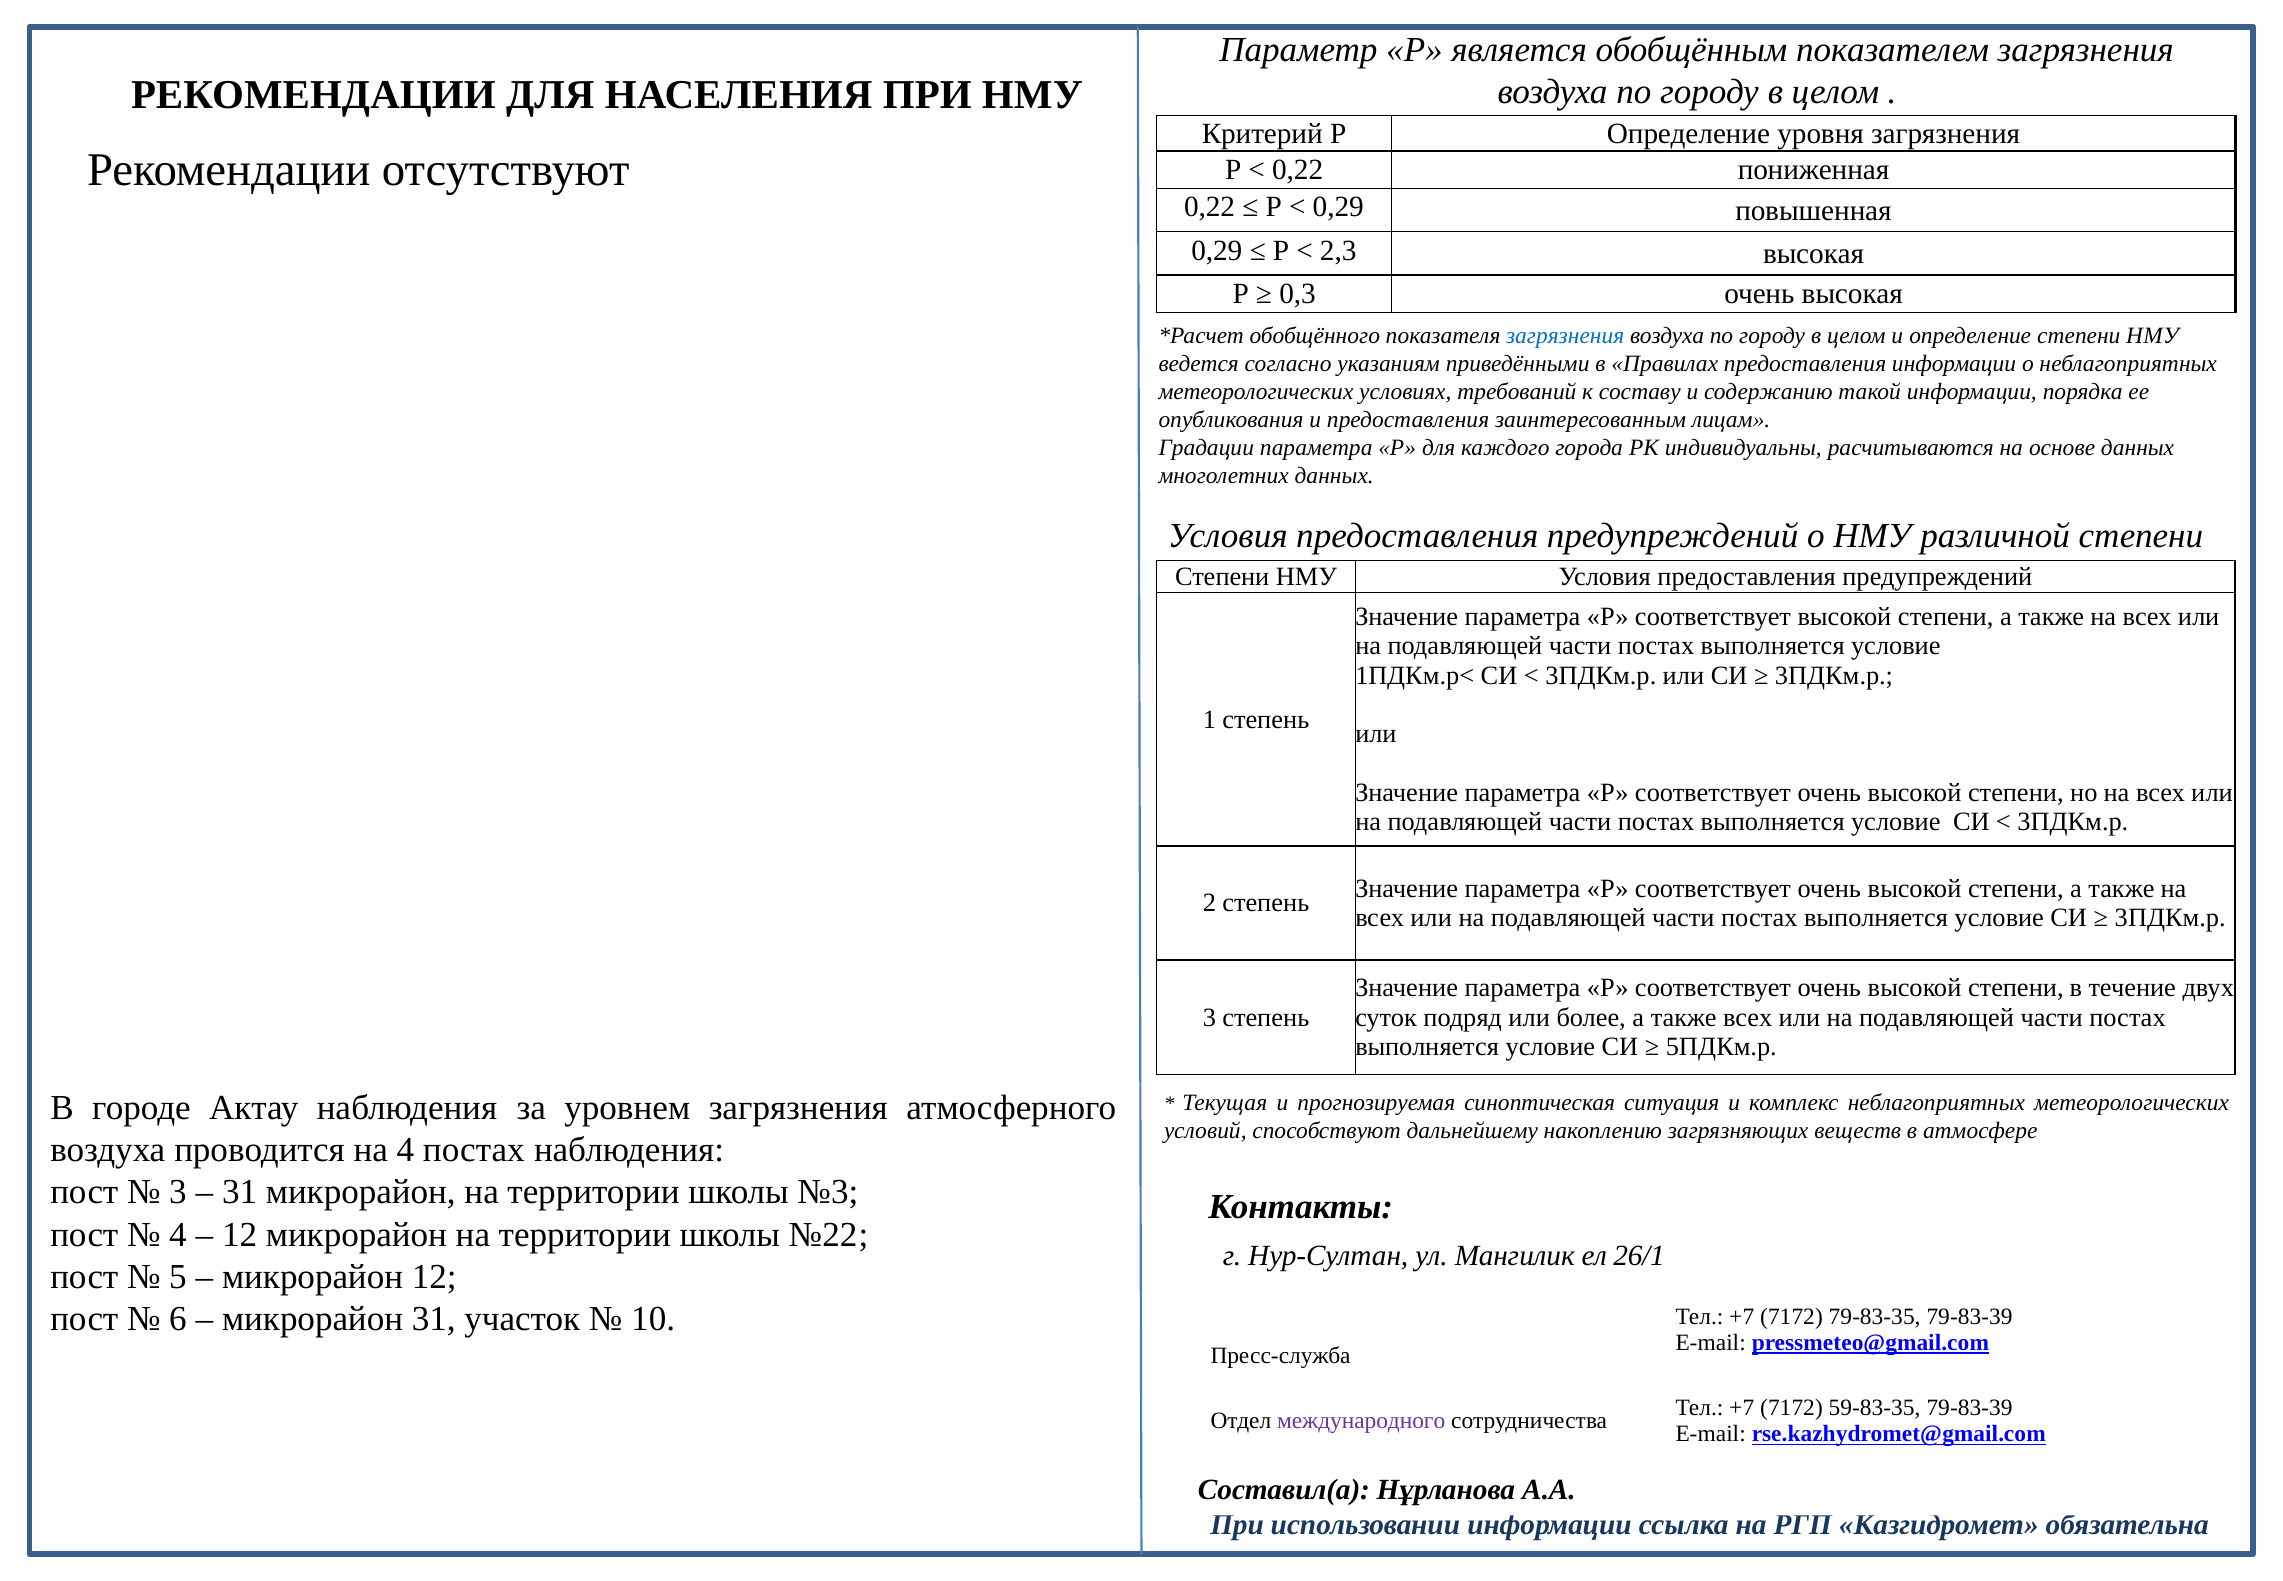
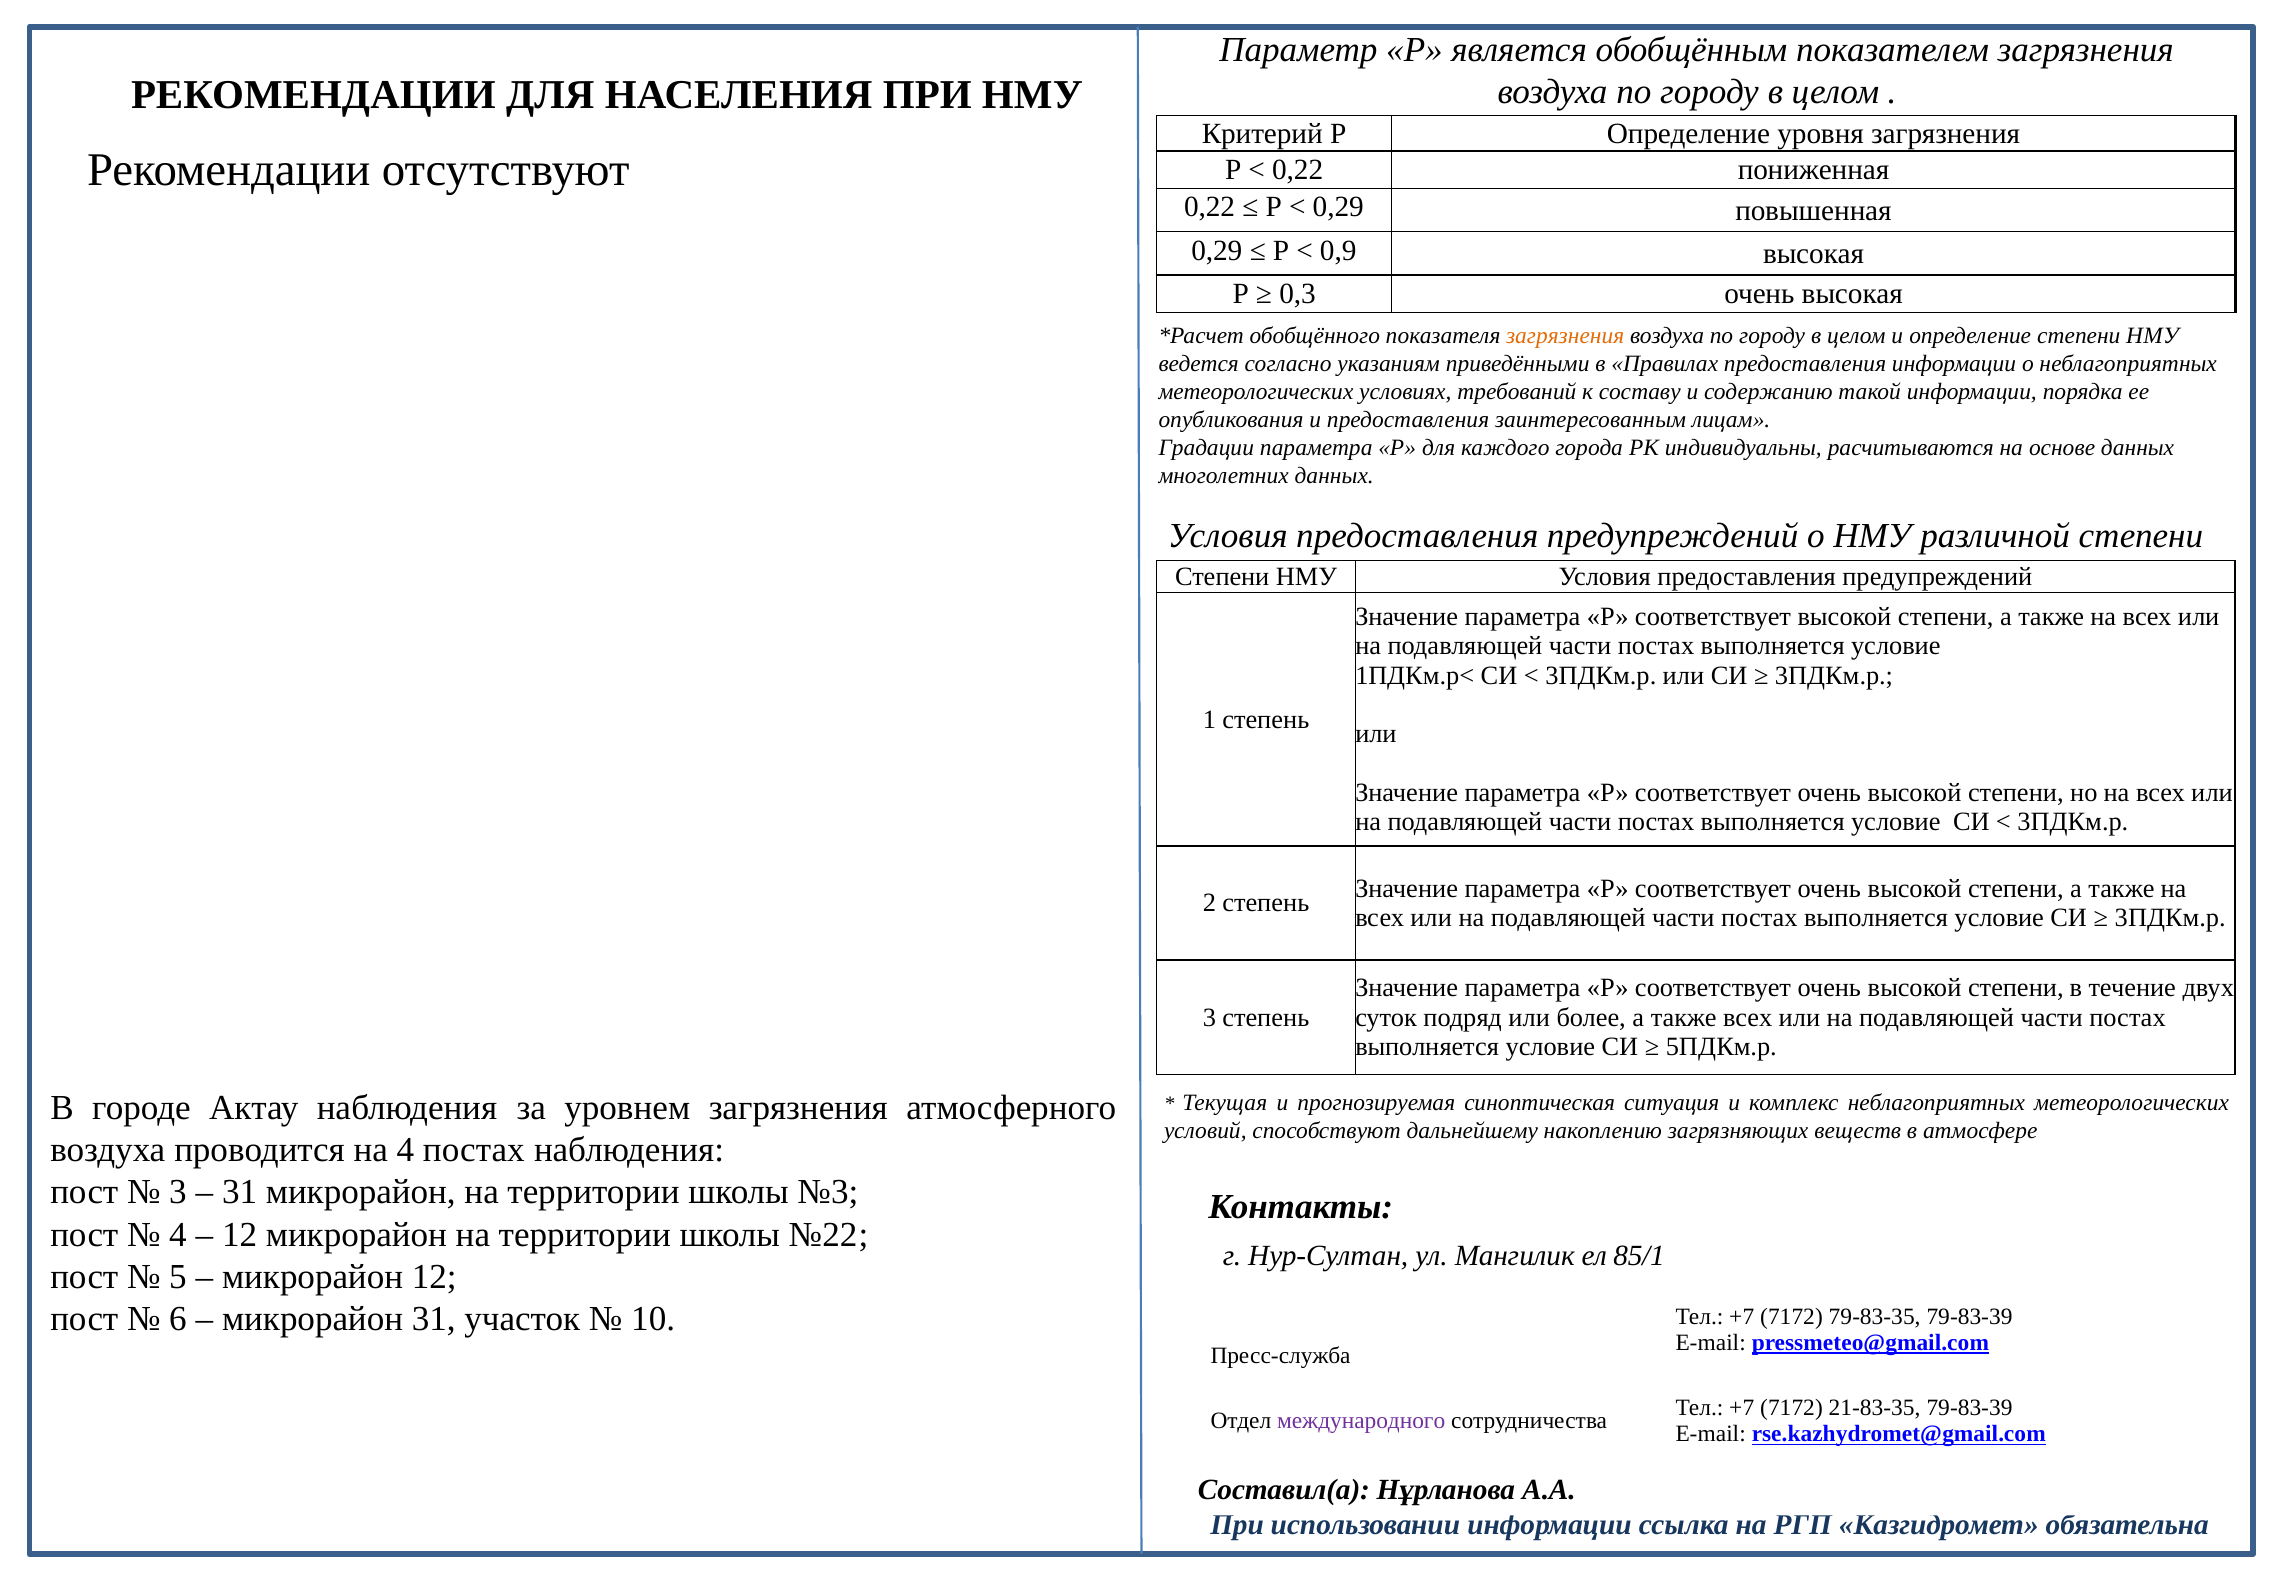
2,3: 2,3 -> 0,9
загрязнения at (1565, 335) colour: blue -> orange
26/1: 26/1 -> 85/1
59-83-35: 59-83-35 -> 21-83-35
